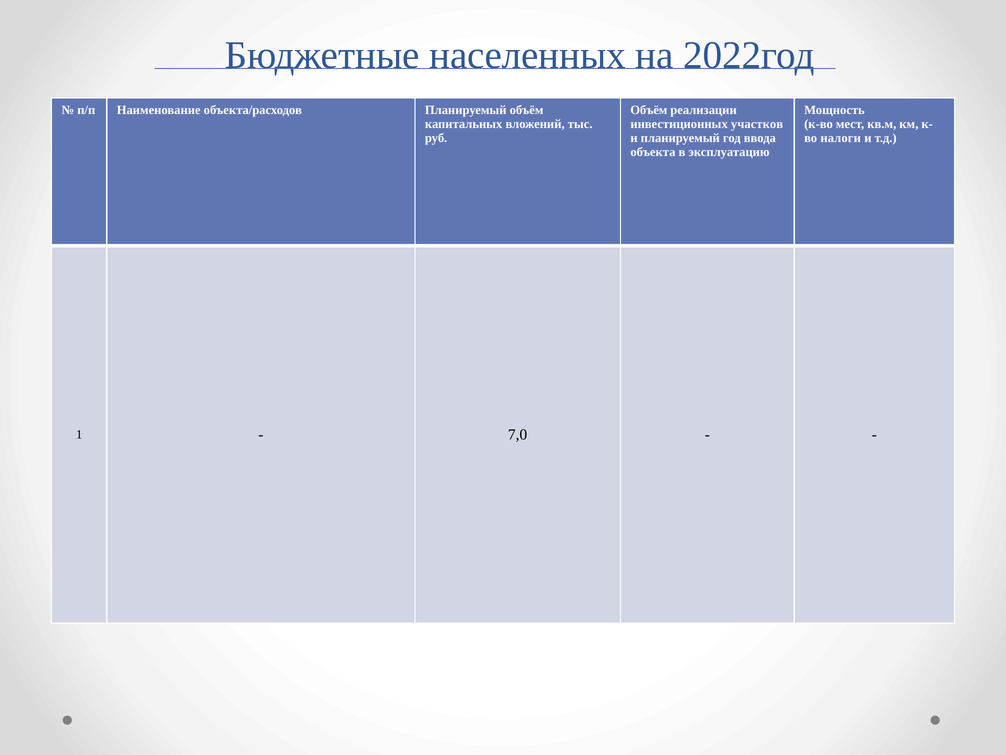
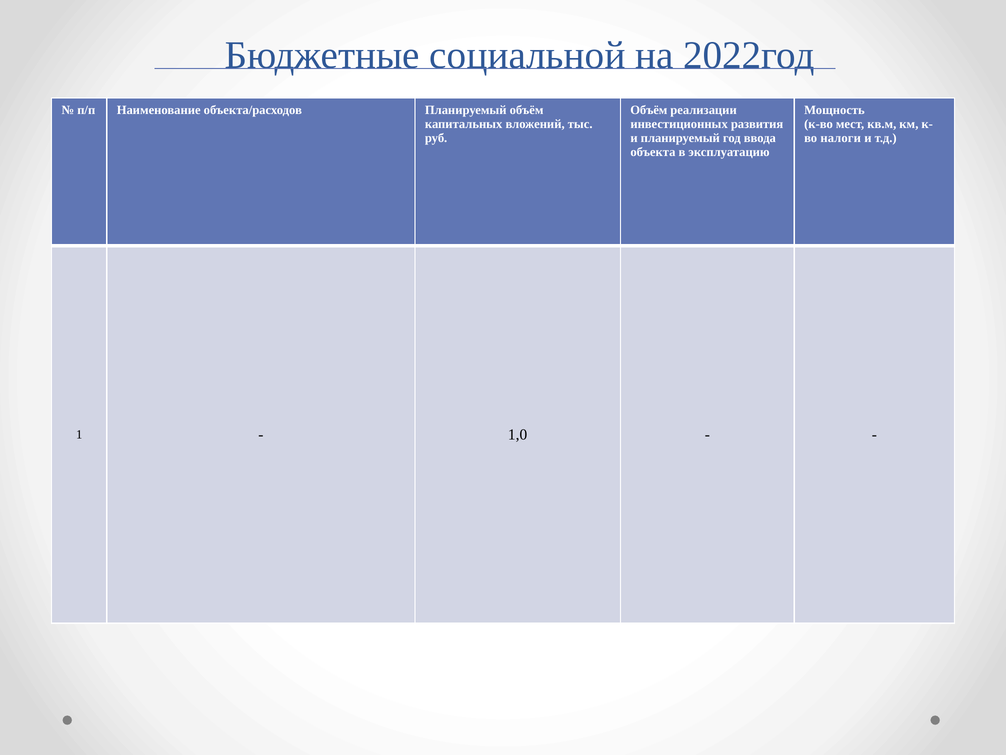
населенных: населенных -> социальной
участков: участков -> развития
7,0: 7,0 -> 1,0
